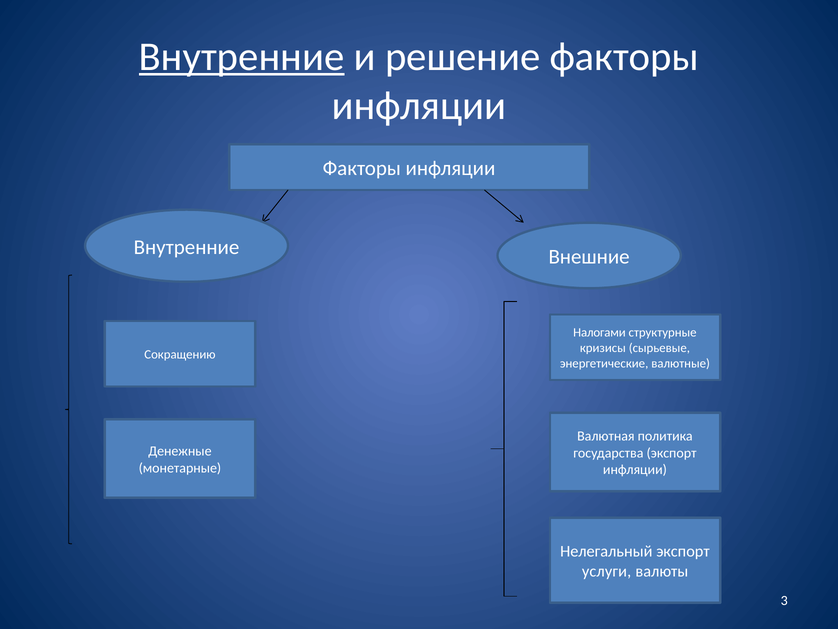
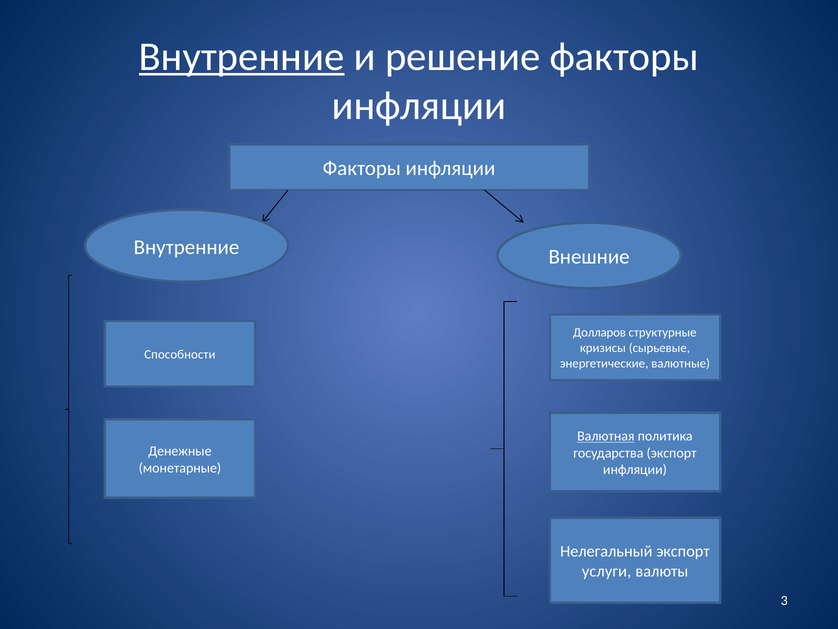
Налогами: Налогами -> Долларов
Сокращению: Сокращению -> Способности
Валютная underline: none -> present
